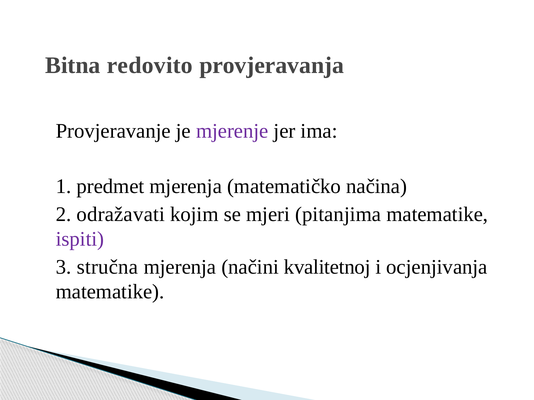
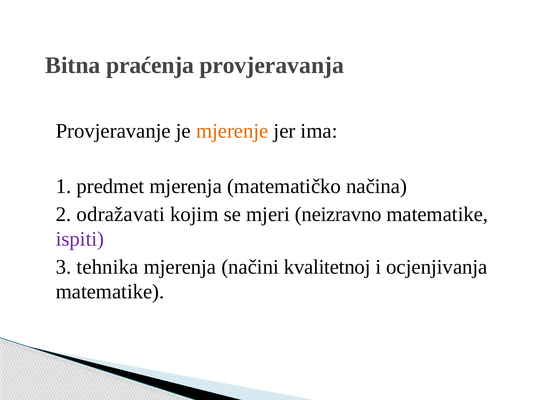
redovito: redovito -> praćenja
mjerenje colour: purple -> orange
pitanjima: pitanjima -> neizravno
stručna: stručna -> tehnika
